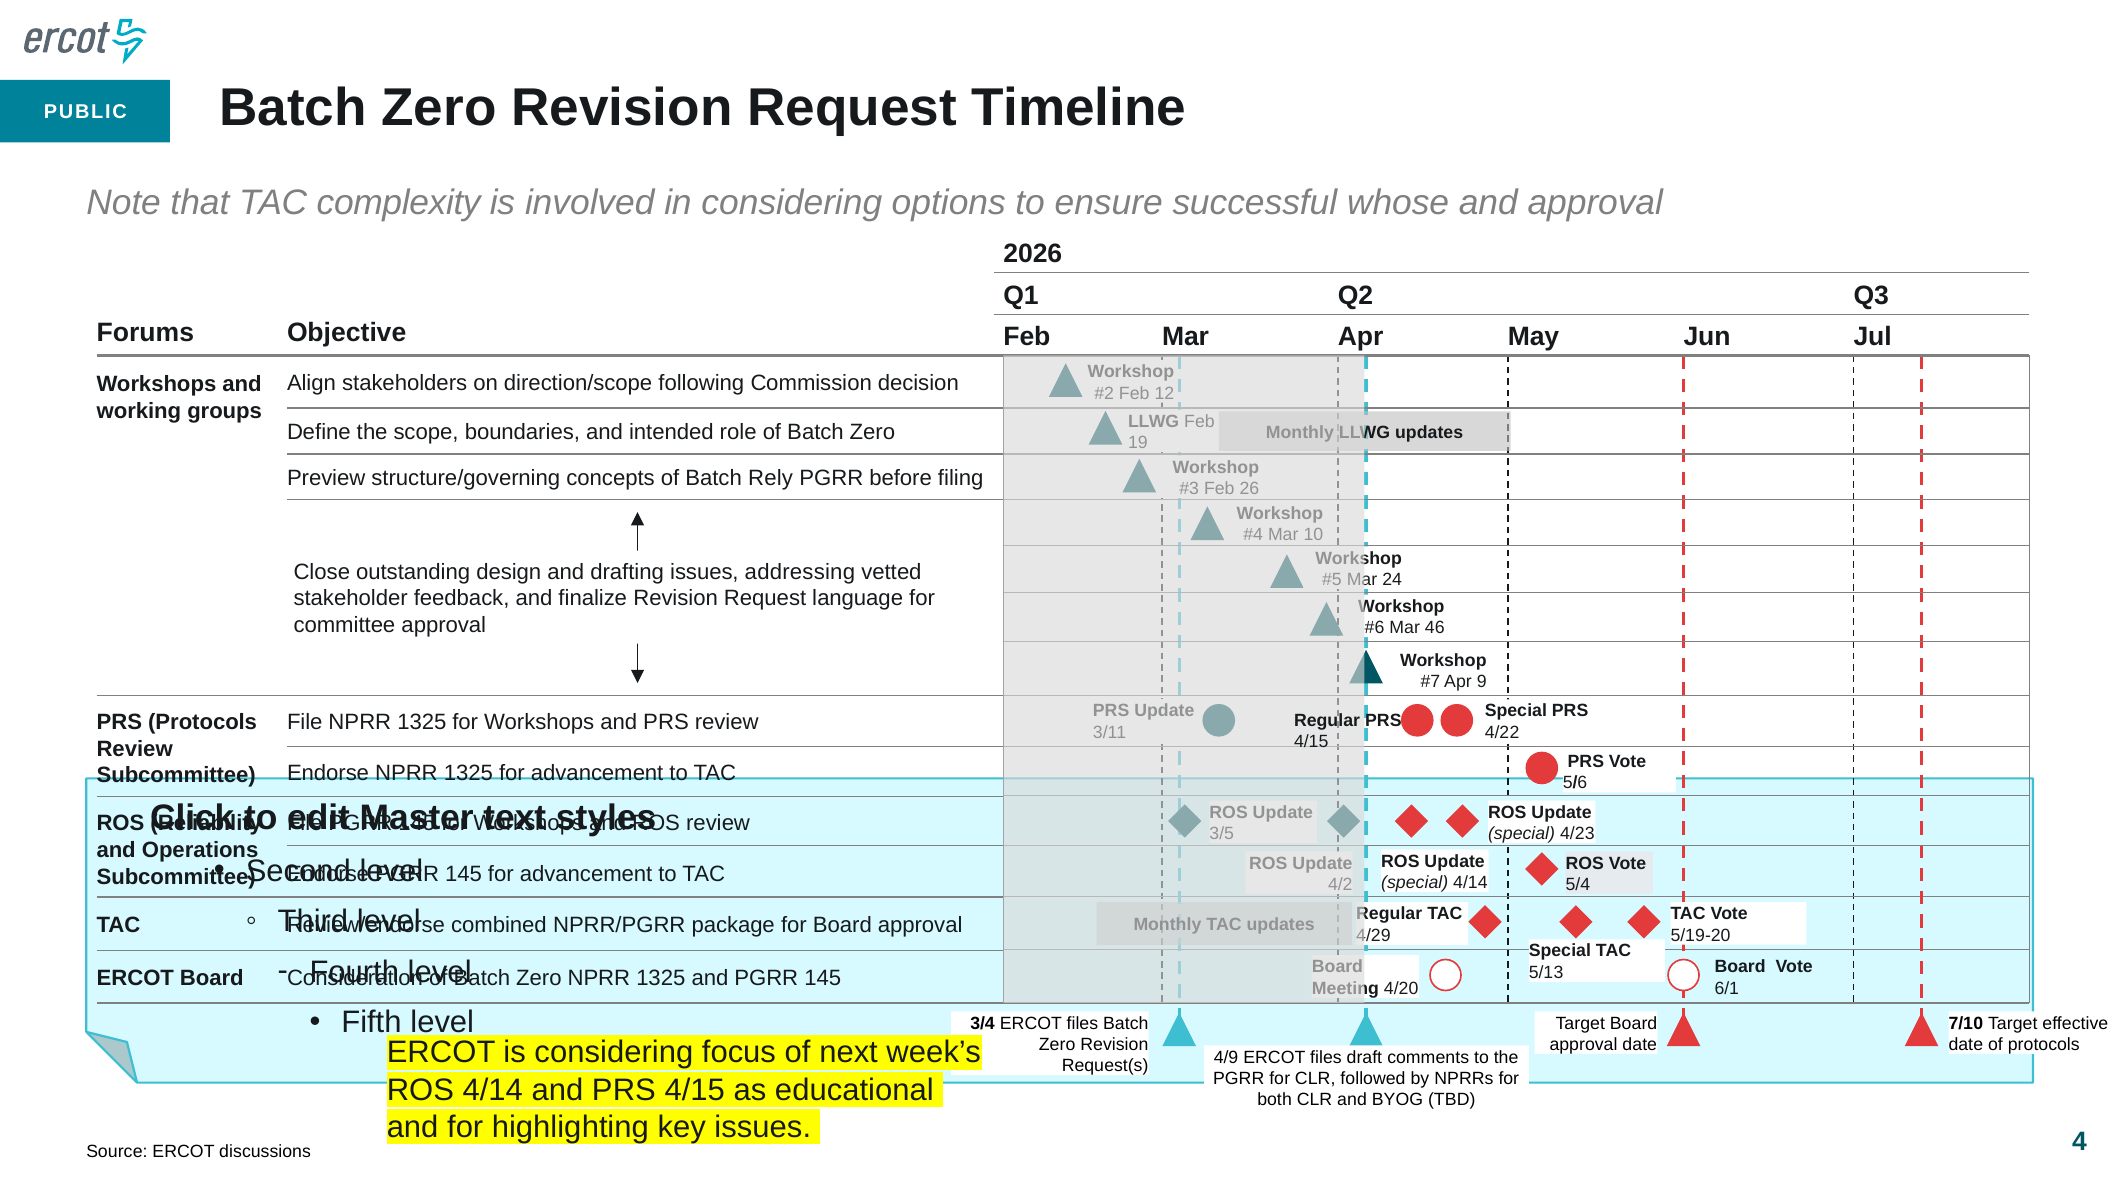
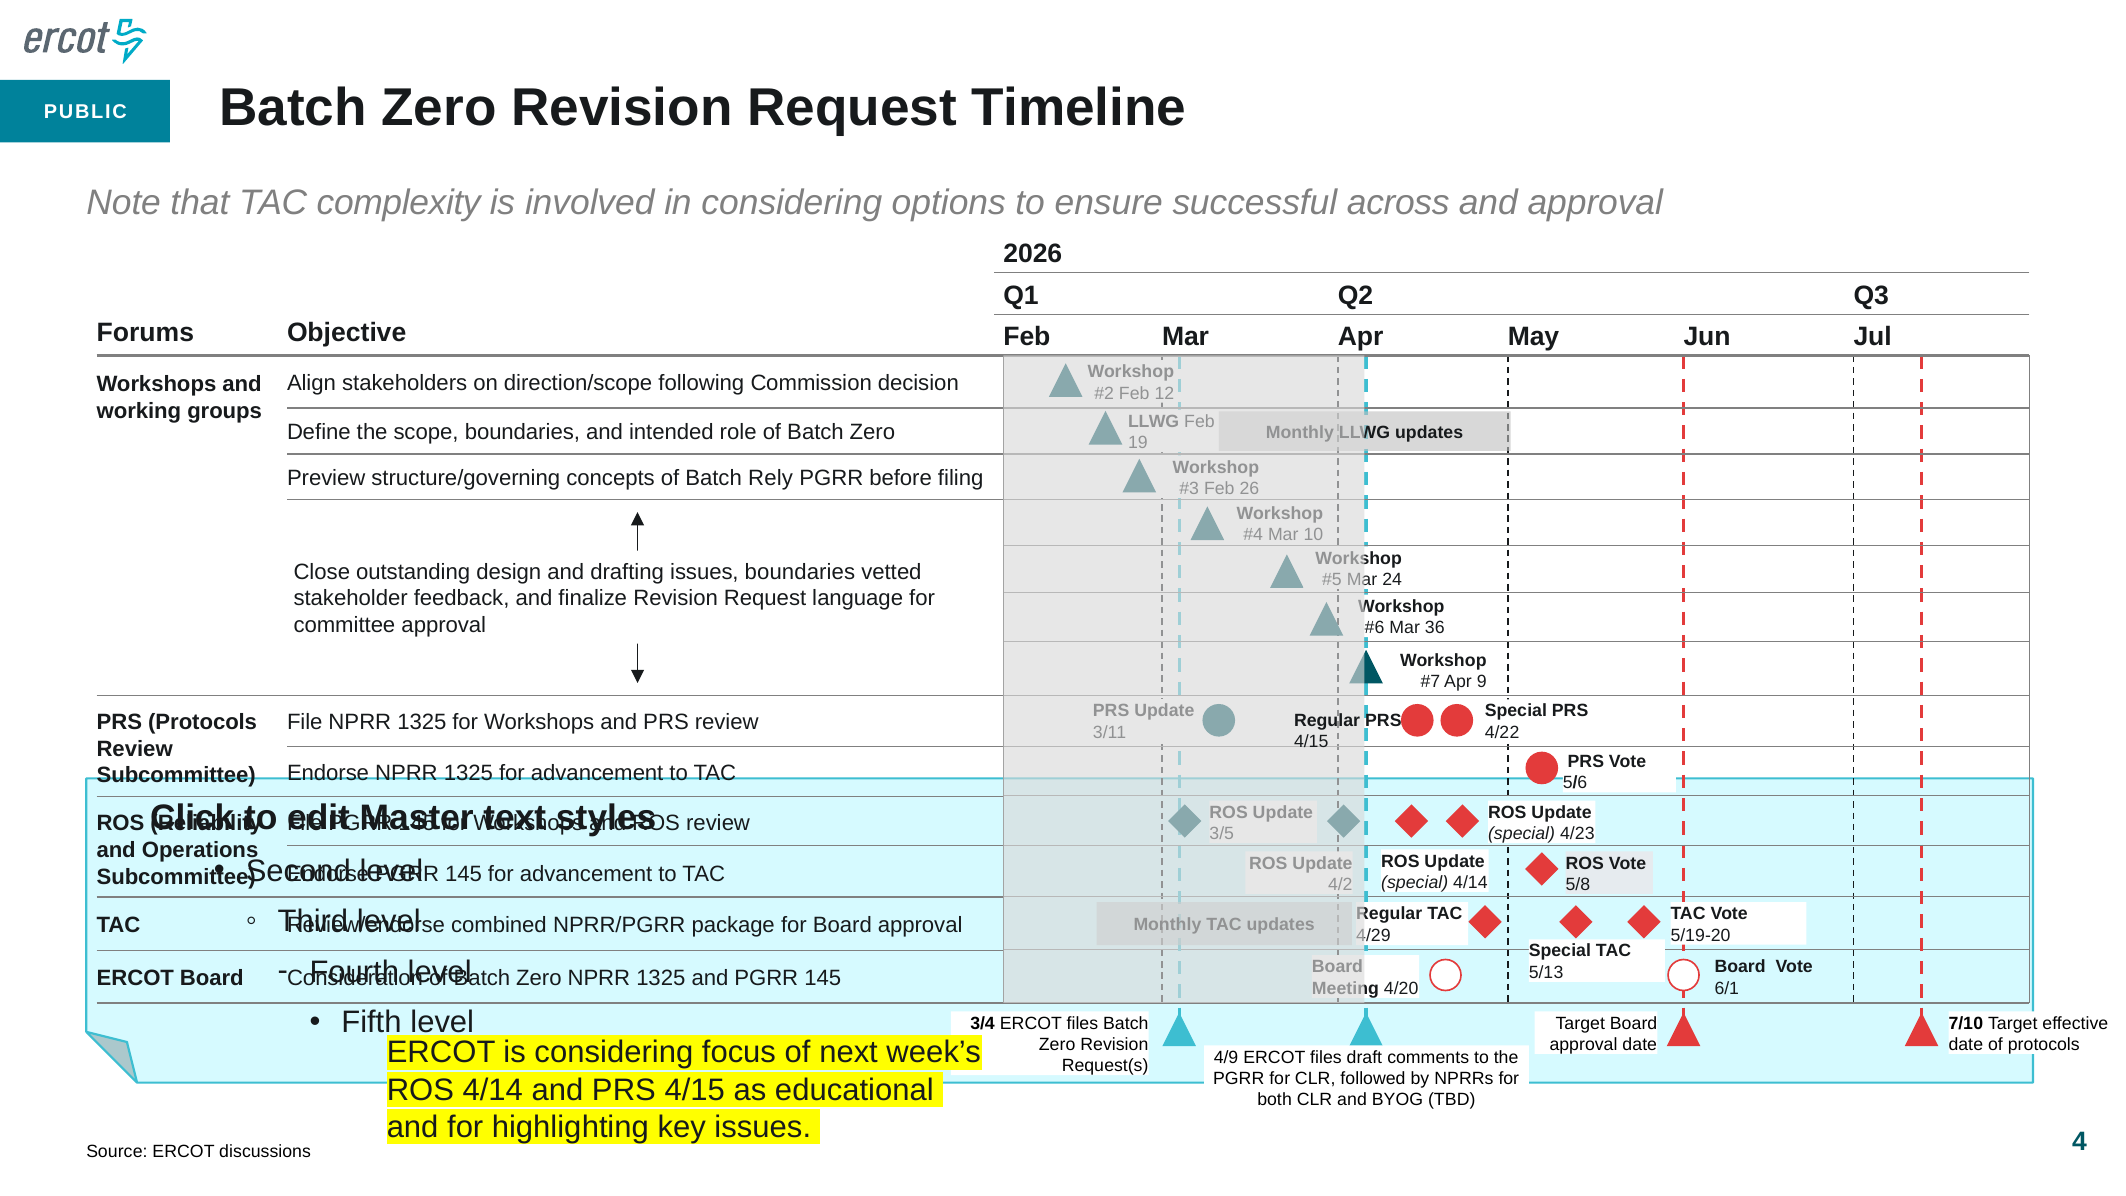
whose: whose -> across
issues addressing: addressing -> boundaries
46: 46 -> 36
5/4: 5/4 -> 5/8
